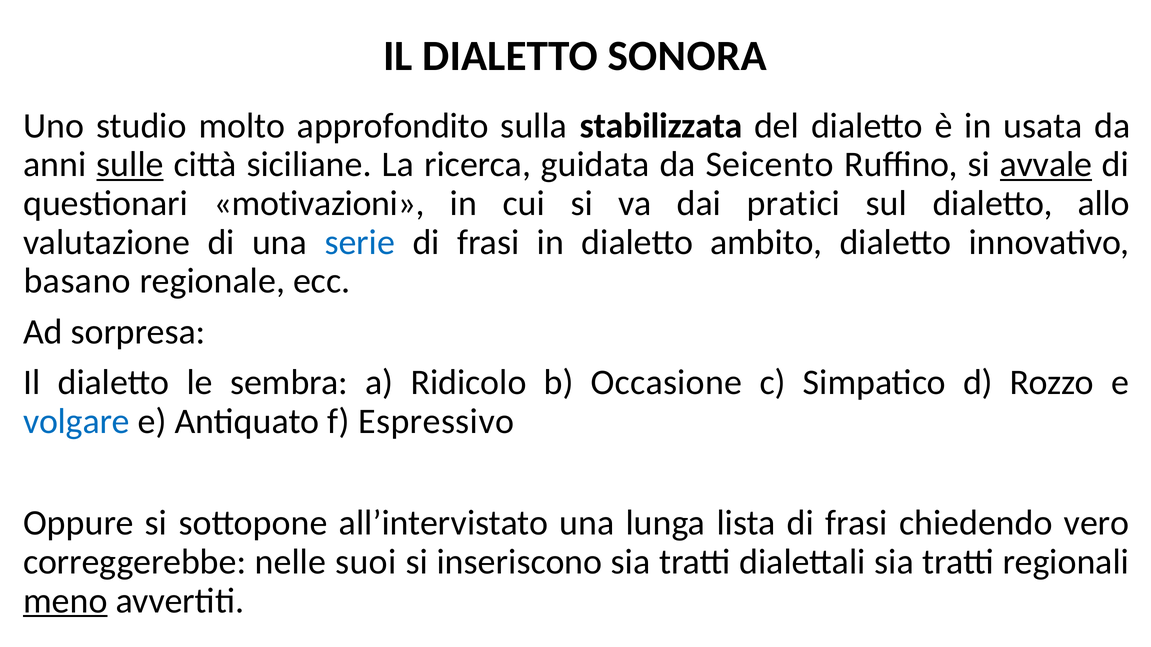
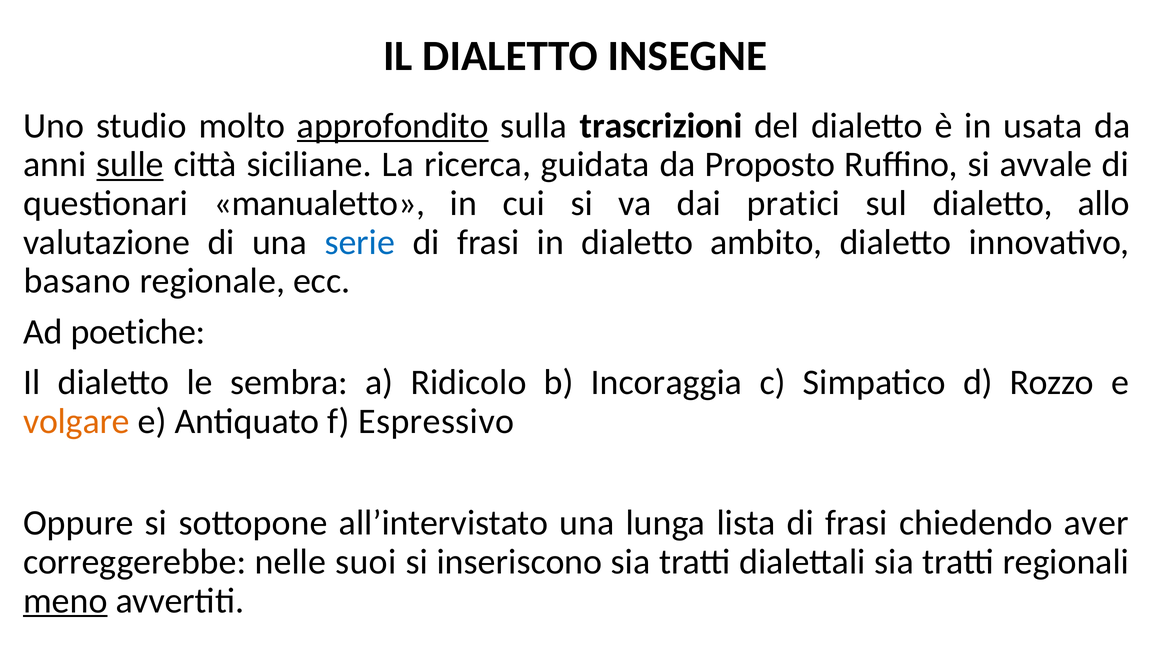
SONORA: SONORA -> INSEGNE
approfondito underline: none -> present
stabilizzata: stabilizzata -> trascrizioni
Seicento: Seicento -> Proposto
avvale underline: present -> none
motivazioni: motivazioni -> manualetto
sorpresa: sorpresa -> poetiche
Occasione: Occasione -> Incoraggia
volgare colour: blue -> orange
vero: vero -> aver
